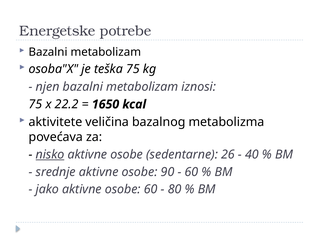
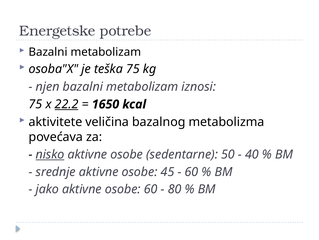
22.2 underline: none -> present
26: 26 -> 50
90: 90 -> 45
